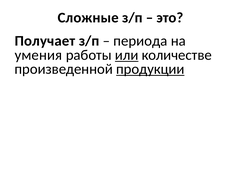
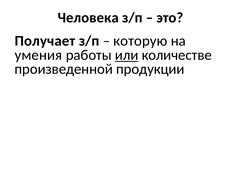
Сложные: Сложные -> Человека
периода: периода -> которую
продукции underline: present -> none
